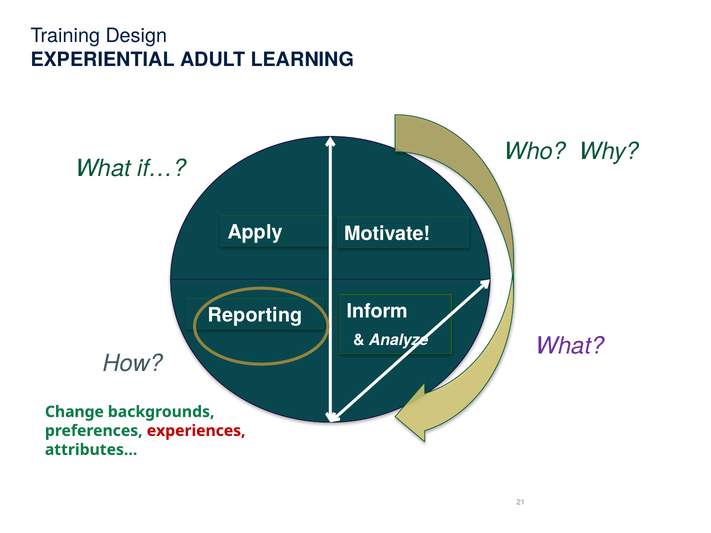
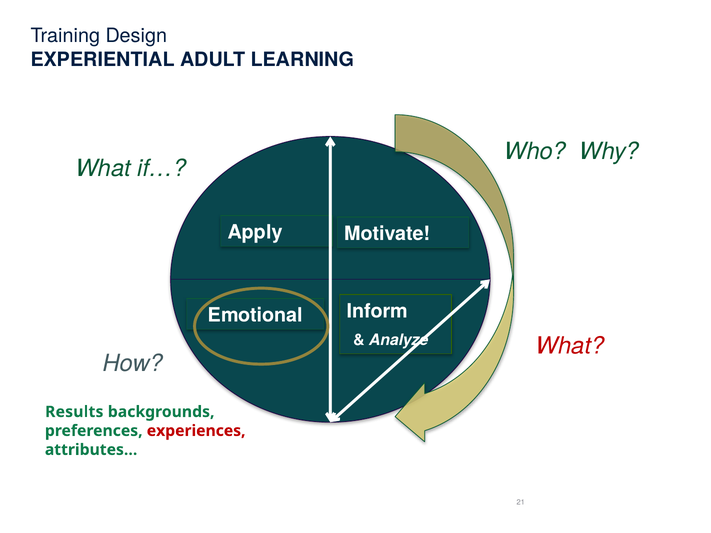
Reporting: Reporting -> Emotional
What at (570, 346) colour: purple -> red
Change: Change -> Results
